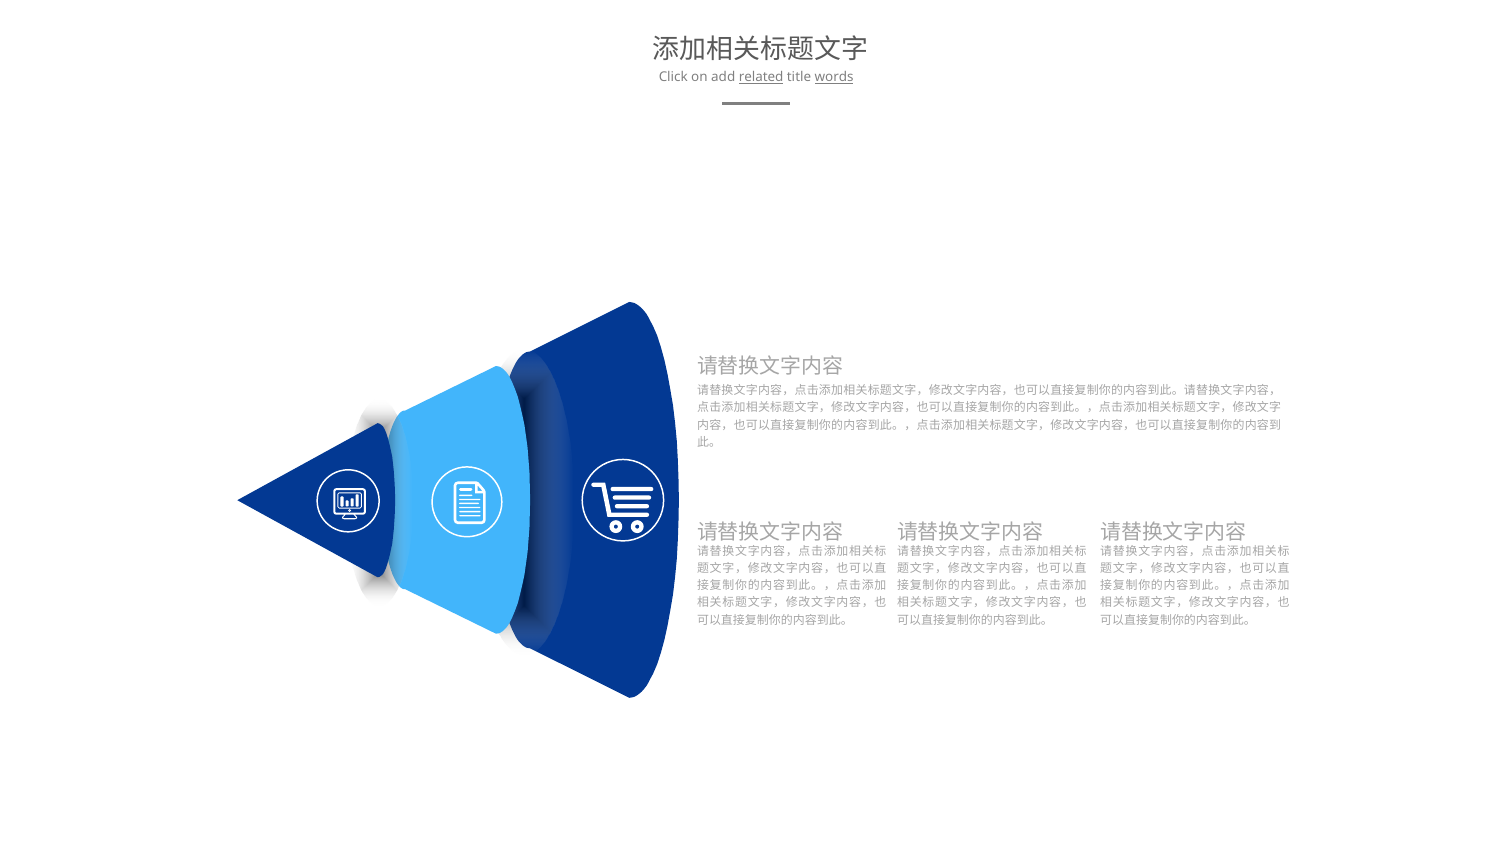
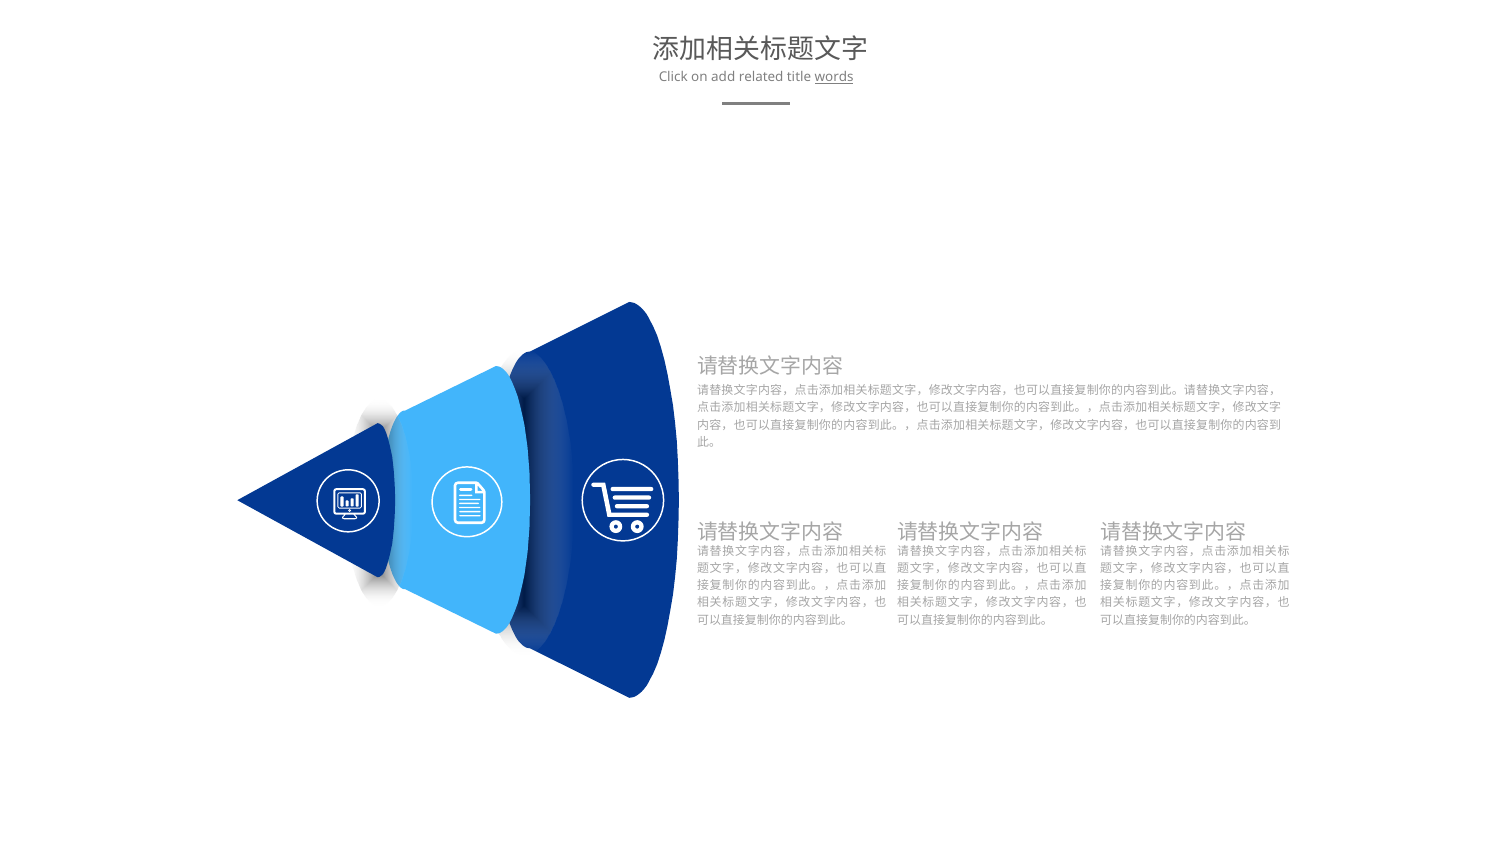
related underline: present -> none
